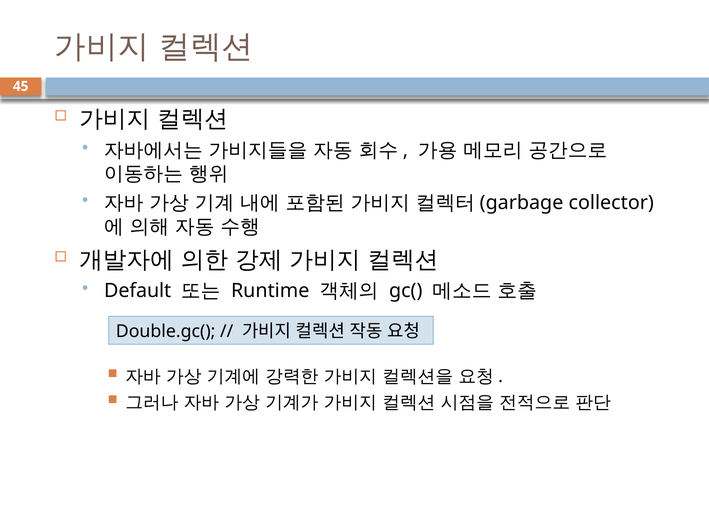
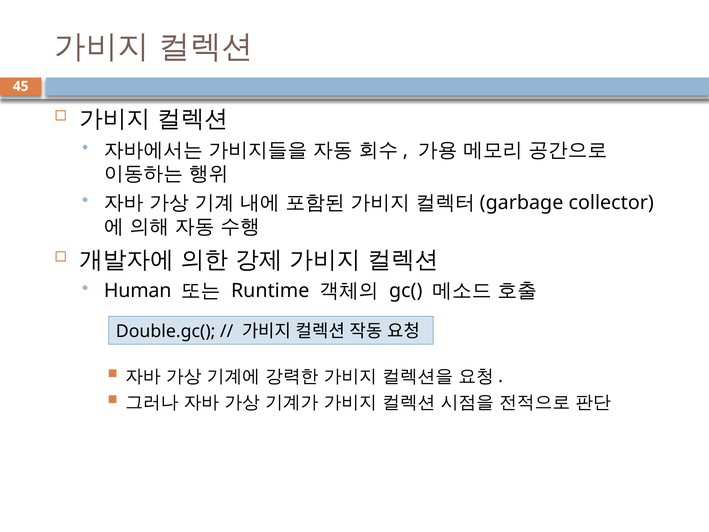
Default: Default -> Human
